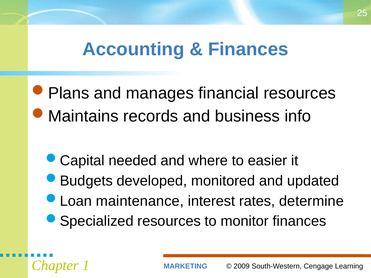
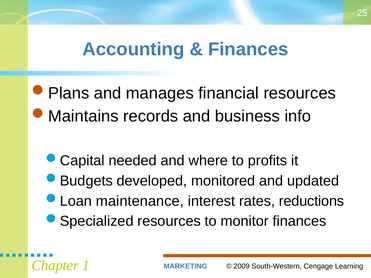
easier: easier -> profits
determine: determine -> reductions
